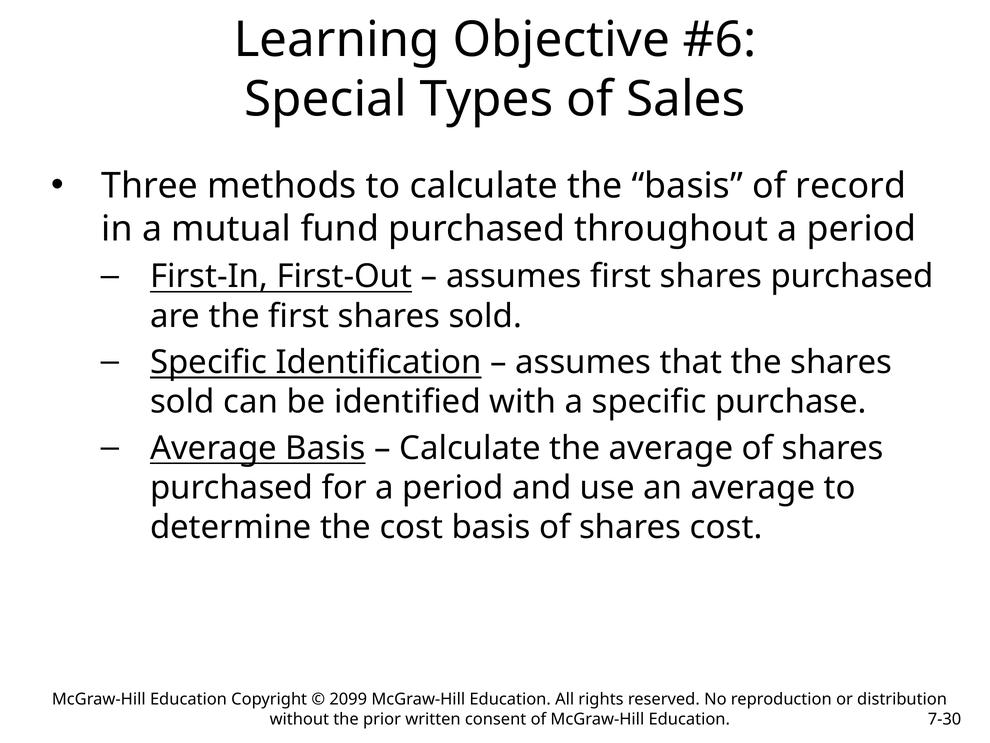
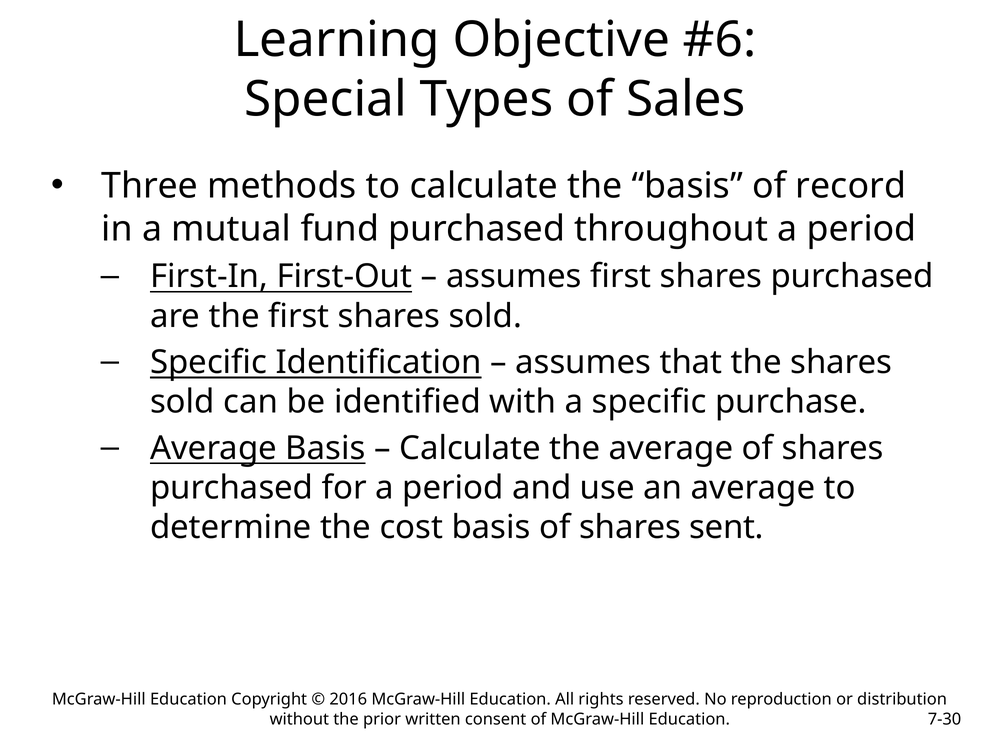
shares cost: cost -> sent
2099: 2099 -> 2016
